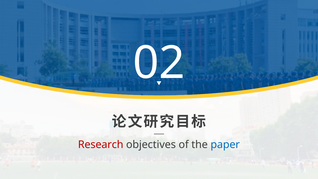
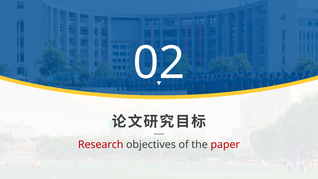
paper colour: blue -> red
